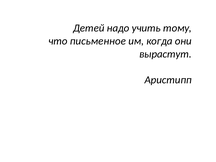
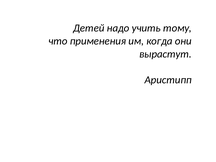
письменное: письменное -> применения
